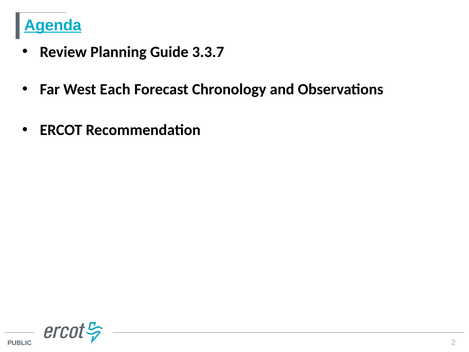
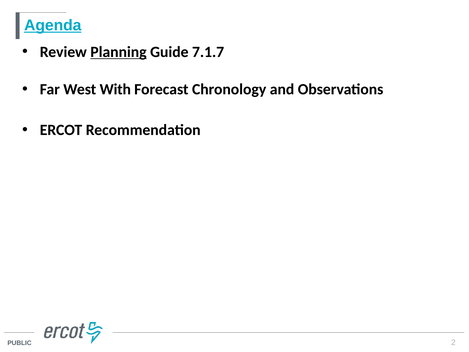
Planning underline: none -> present
3.3.7: 3.3.7 -> 7.1.7
Each: Each -> With
